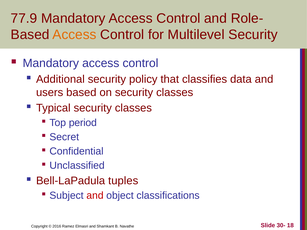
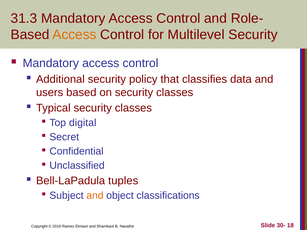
77.9: 77.9 -> 31.3
period: period -> digital
and at (95, 196) colour: red -> orange
